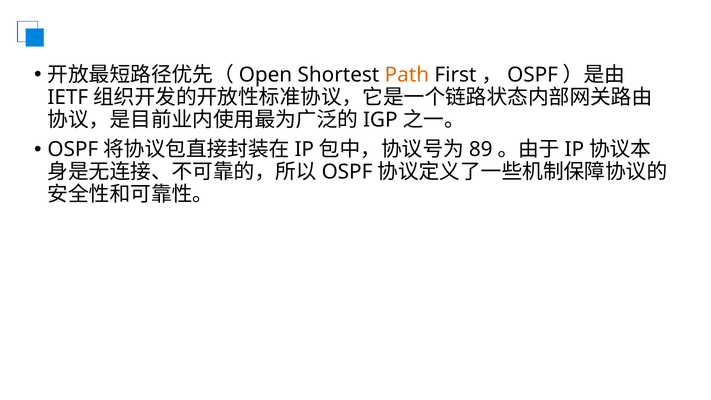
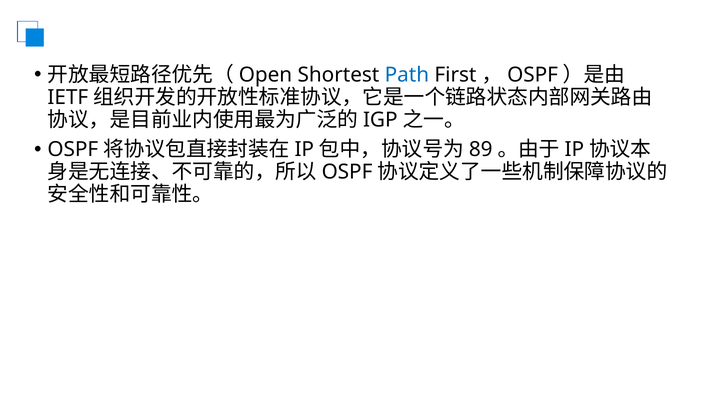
Path colour: orange -> blue
